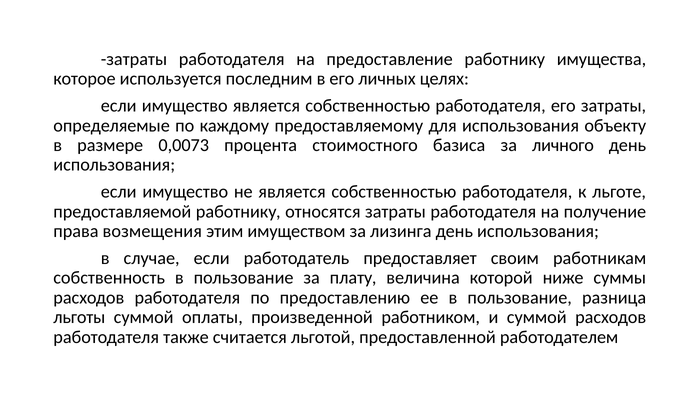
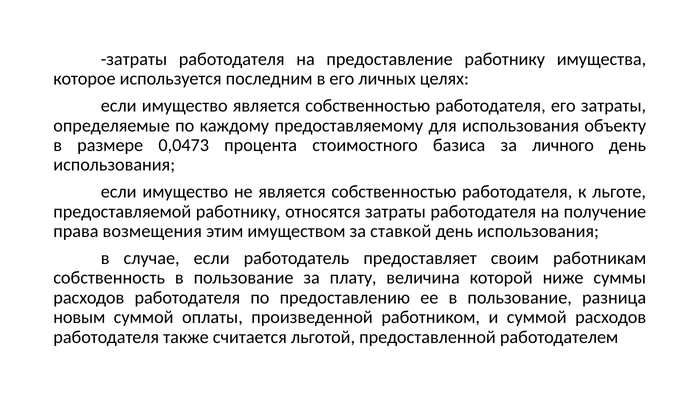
0,0073: 0,0073 -> 0,0473
лизинга: лизинга -> ставкой
льготы: льготы -> новым
